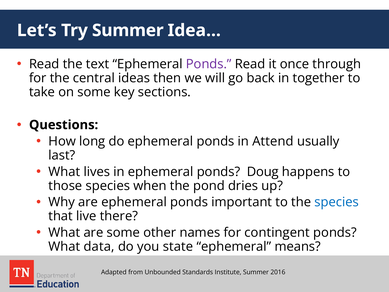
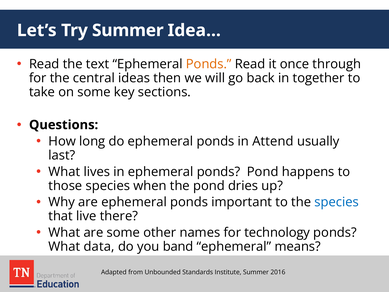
Ponds at (209, 64) colour: purple -> orange
ponds Doug: Doug -> Pond
contingent: contingent -> technology
state: state -> band
